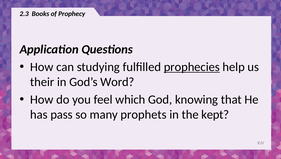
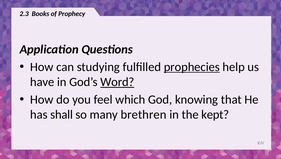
their: their -> have
Word underline: none -> present
pass: pass -> shall
prophets: prophets -> brethren
